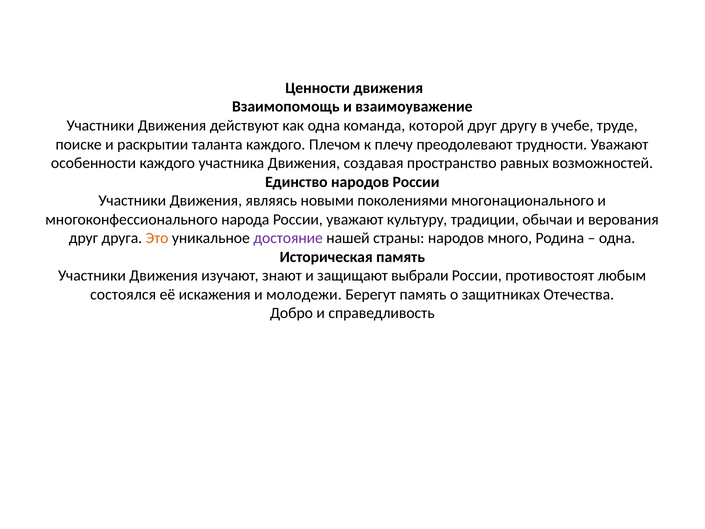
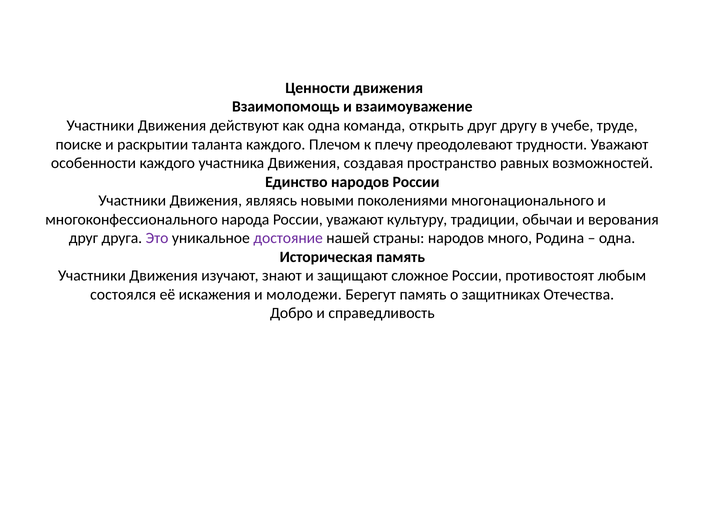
которой: которой -> открыть
Это colour: orange -> purple
выбрали: выбрали -> сложное
